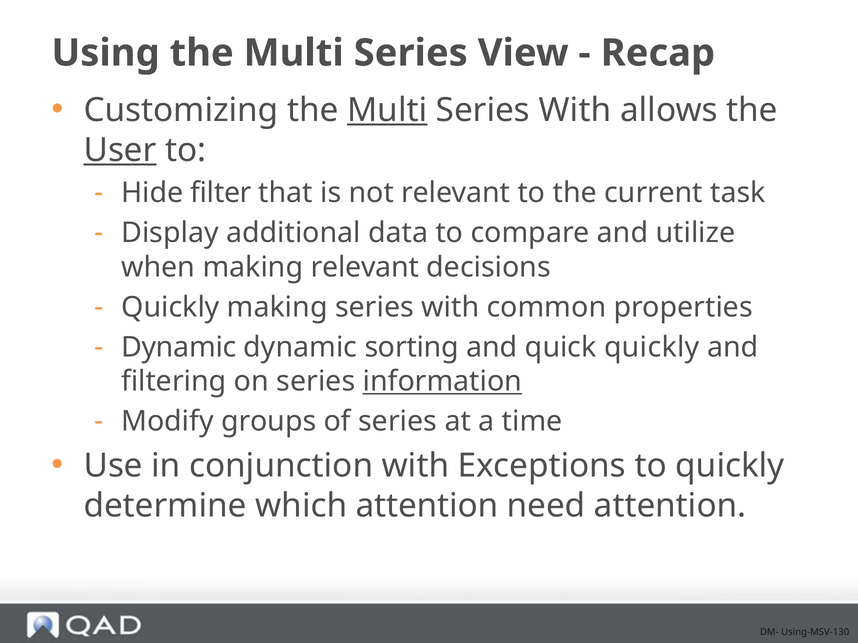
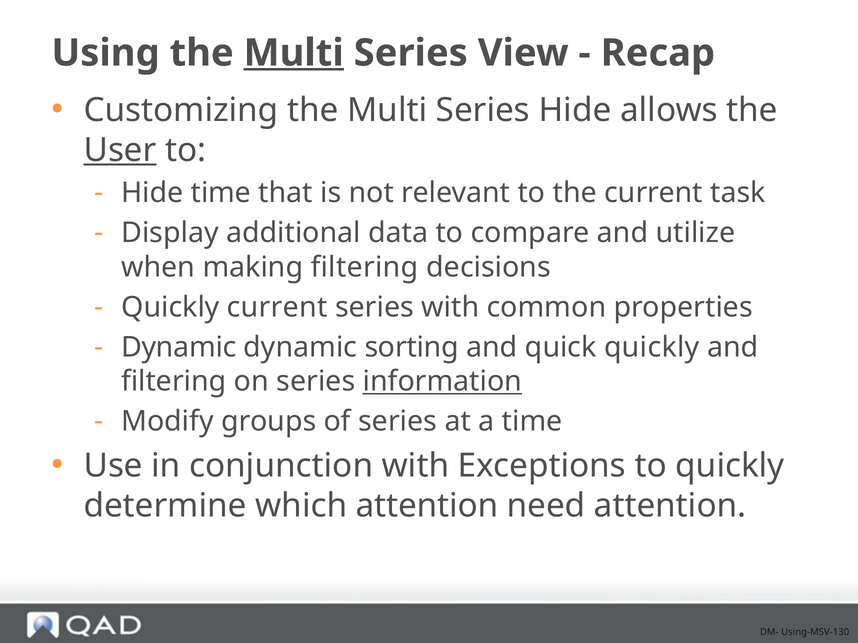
Multi at (294, 53) underline: none -> present
Multi at (387, 110) underline: present -> none
With at (575, 110): With -> Hide
Hide filter: filter -> time
making relevant: relevant -> filtering
Quickly making: making -> current
